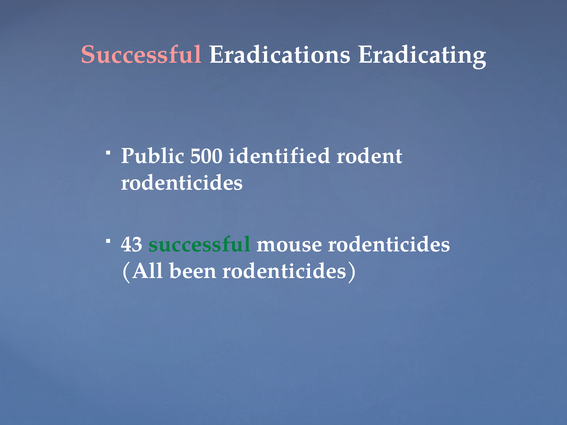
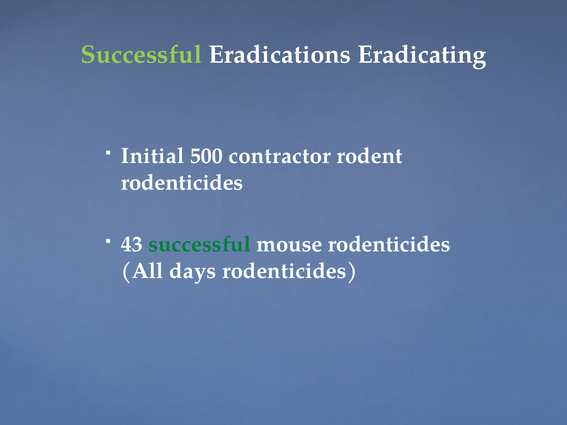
Successful at (141, 55) colour: pink -> light green
Public: Public -> Initial
identified: identified -> contractor
been: been -> days
